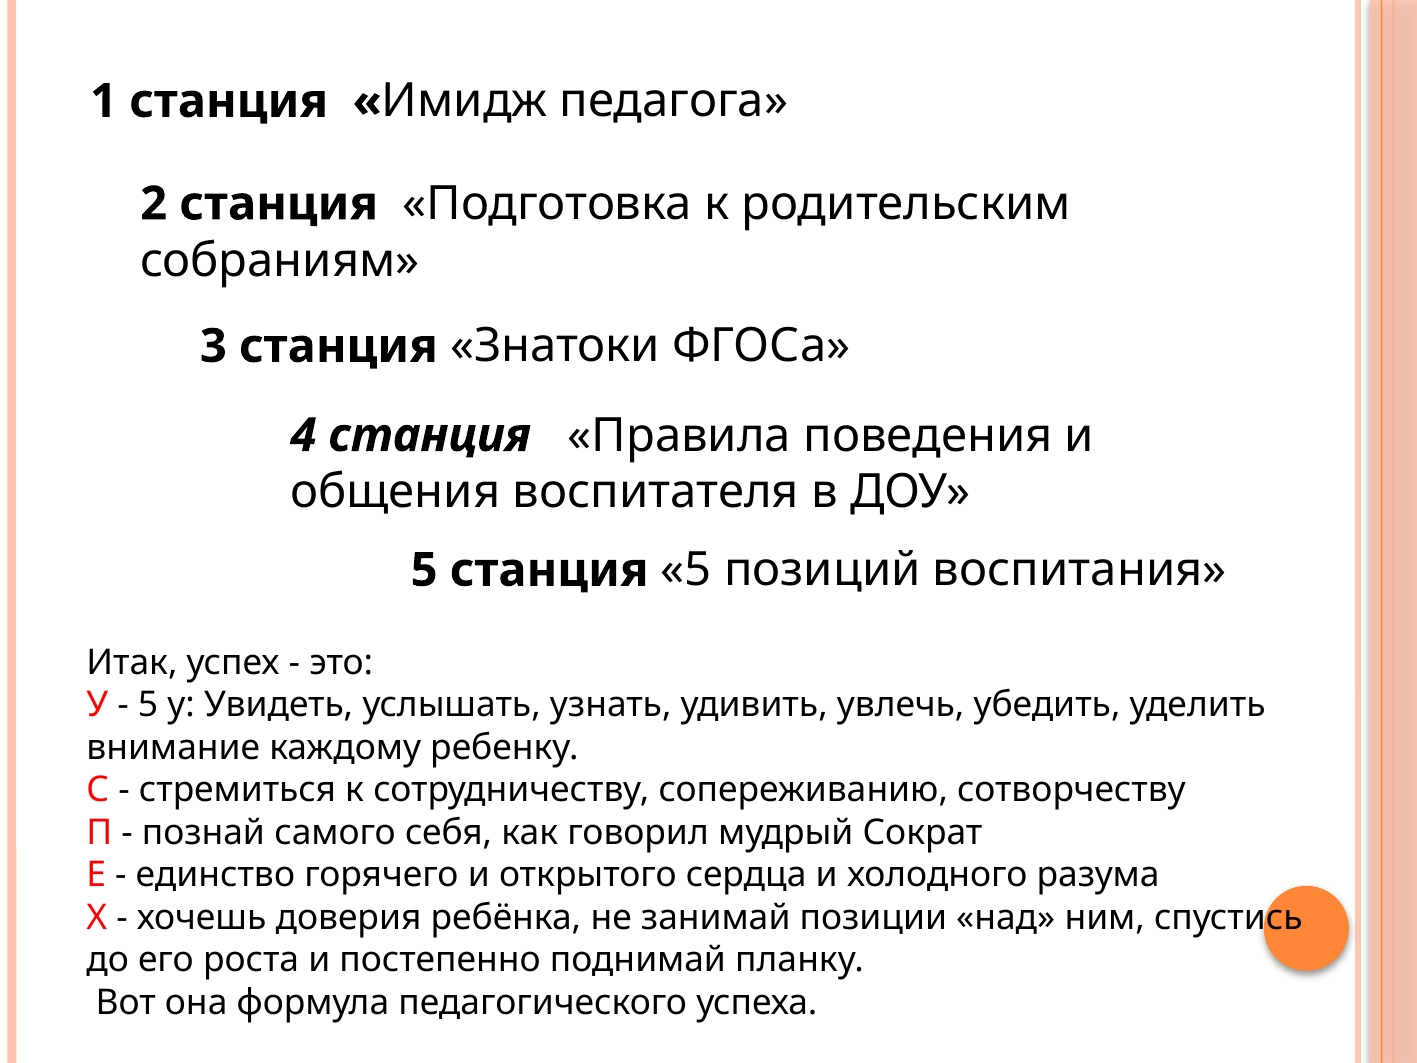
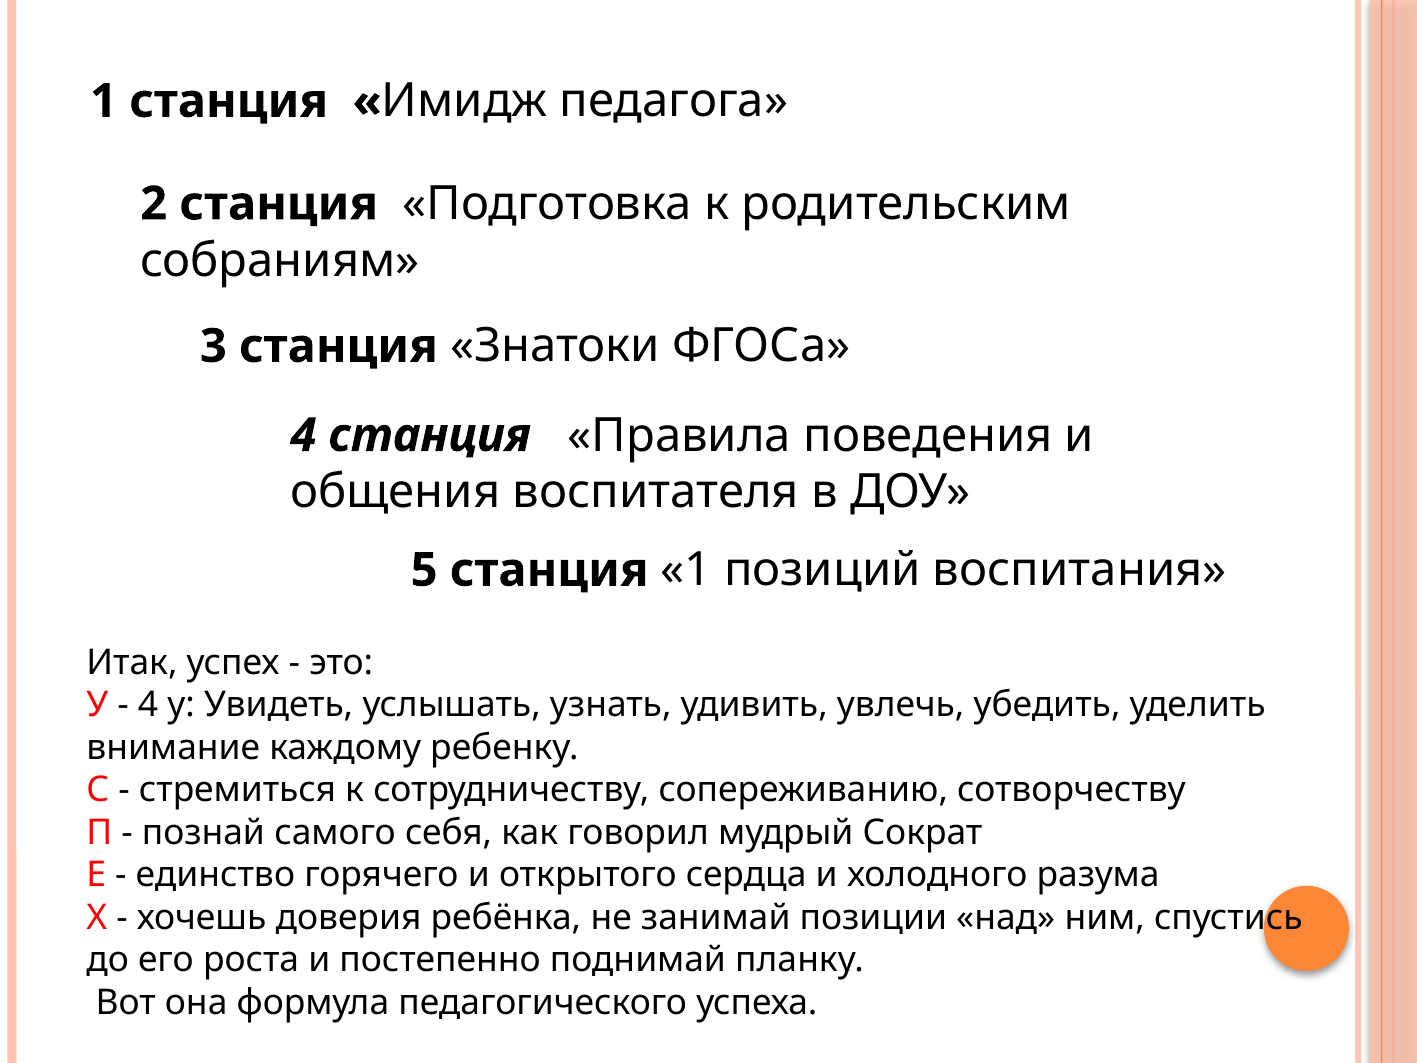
станция 5: 5 -> 1
5 at (148, 705): 5 -> 4
